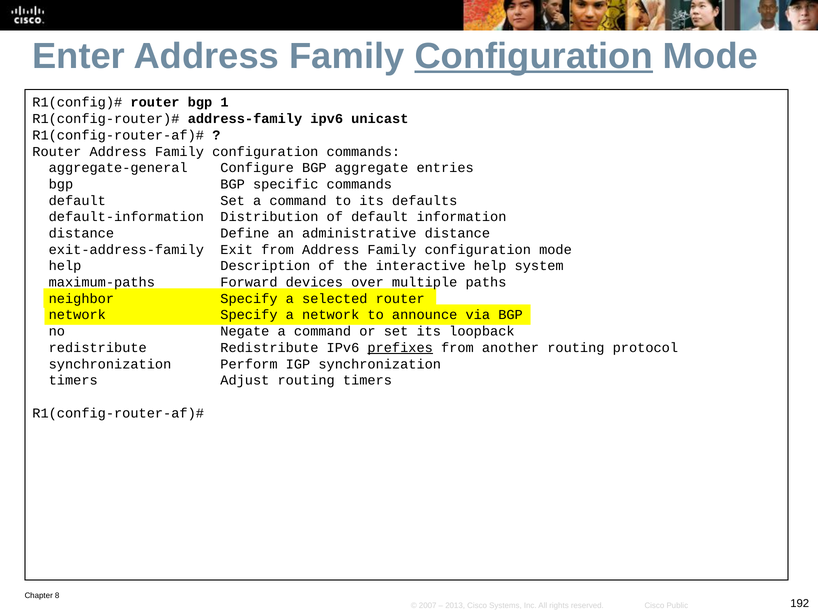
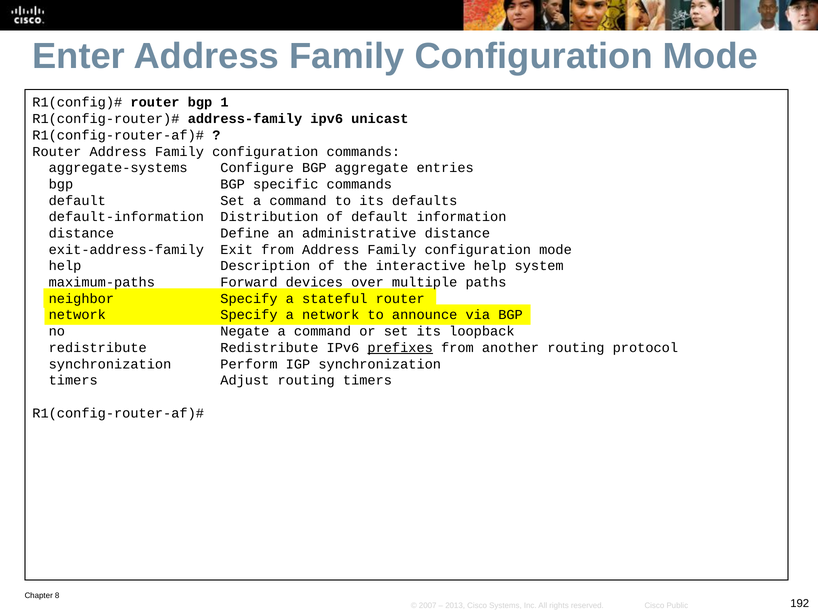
Configuration at (534, 56) underline: present -> none
aggregate-general: aggregate-general -> aggregate-systems
selected: selected -> stateful
